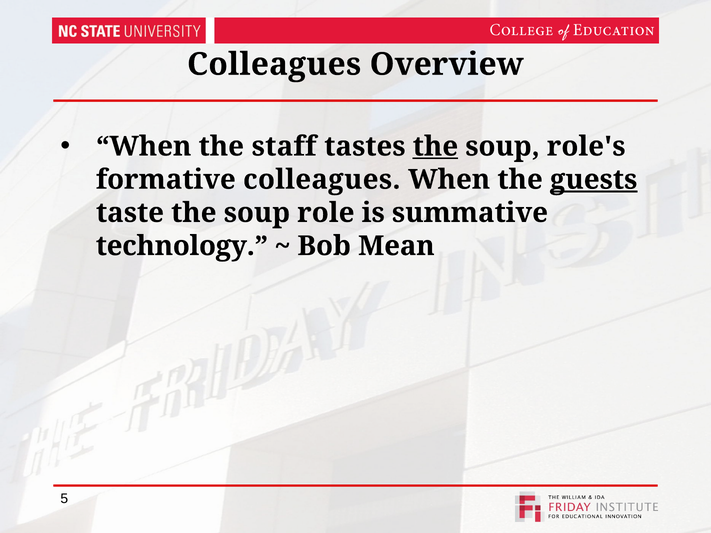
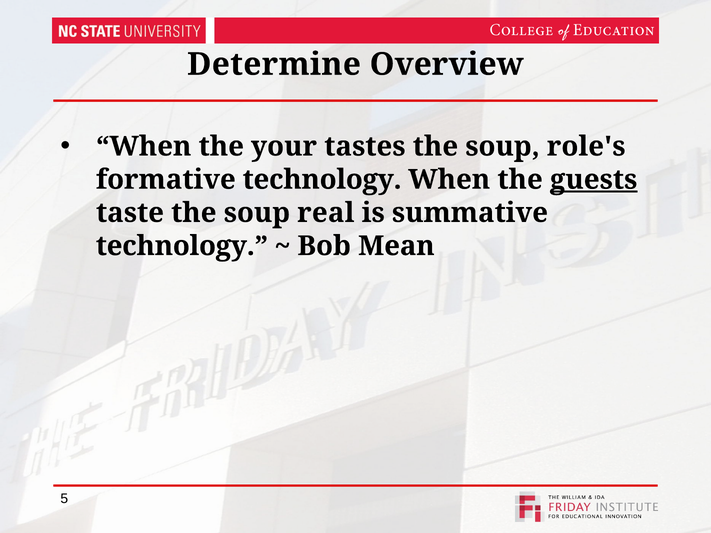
Colleagues at (274, 64): Colleagues -> Determine
staff: staff -> your
the at (435, 147) underline: present -> none
formative colleagues: colleagues -> technology
role: role -> real
